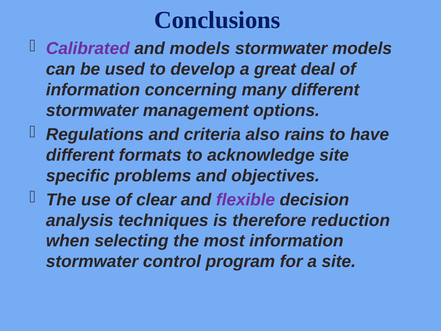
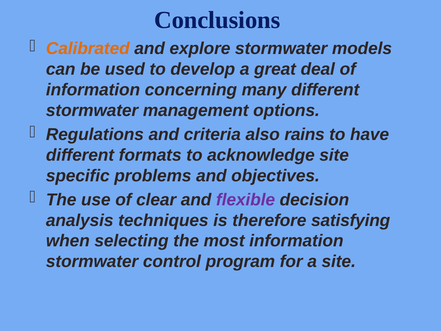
Calibrated colour: purple -> orange
and models: models -> explore
reduction: reduction -> satisfying
